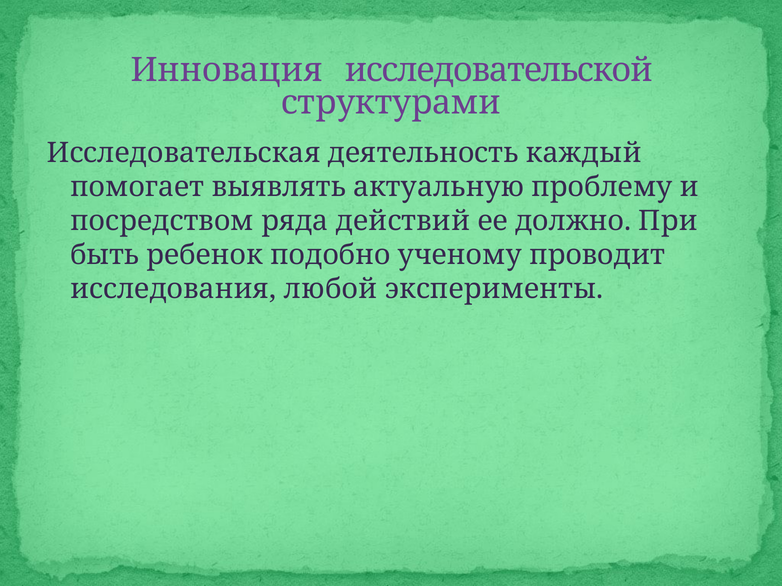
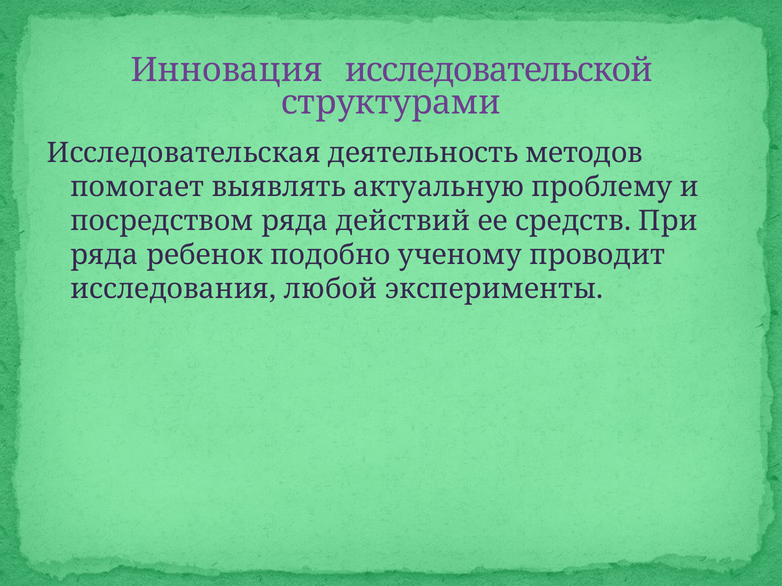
каждый: каждый -> методов
должно: должно -> средств
быть at (105, 255): быть -> ряда
